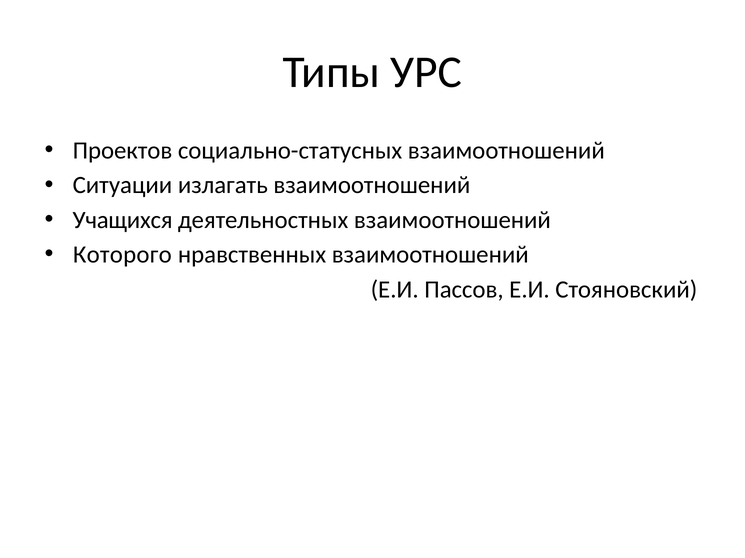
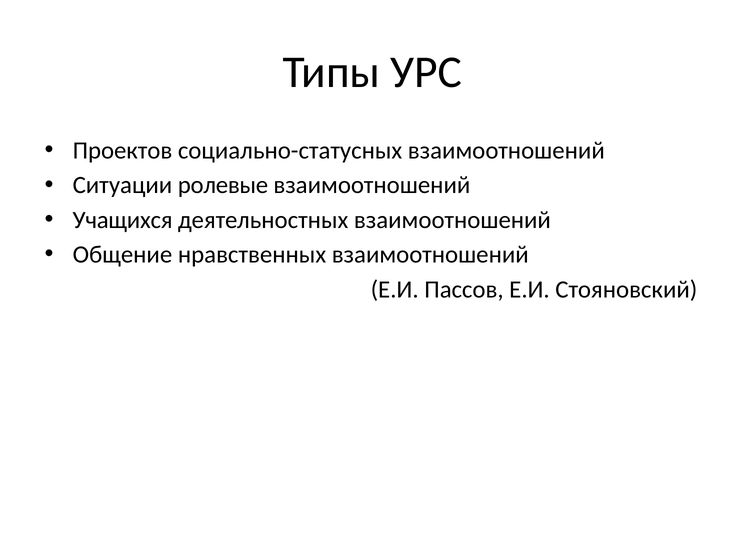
излагать: излагать -> ролевые
Которого: Которого -> Общение
